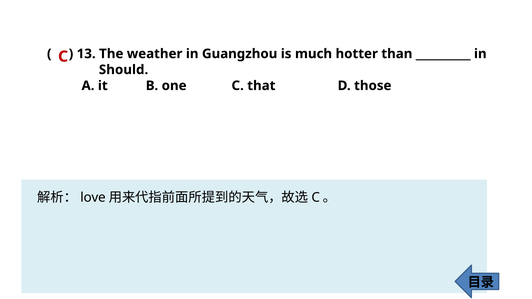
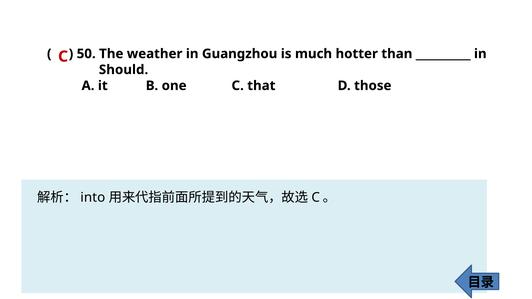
13: 13 -> 50
love: love -> into
